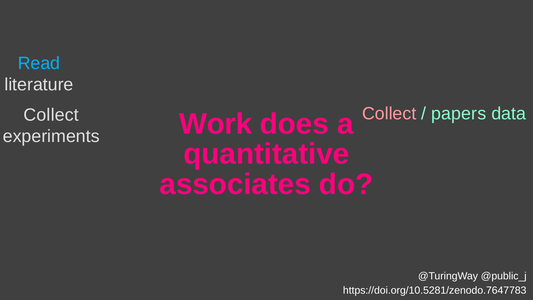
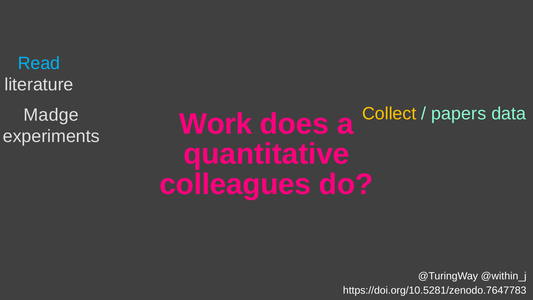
Collect at (389, 114) colour: pink -> yellow
Collect at (51, 115): Collect -> Madge
associates: associates -> colleagues
@public_j: @public_j -> @within_j
